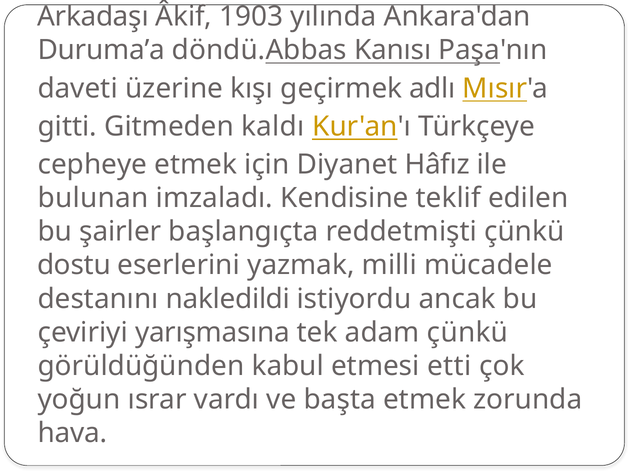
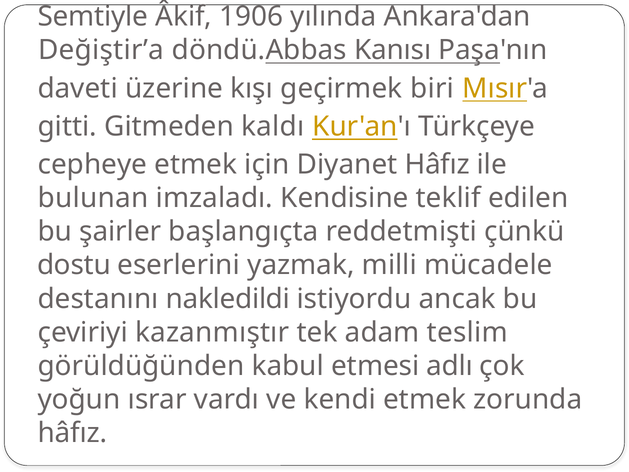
Arkadaşı: Arkadaşı -> Semtiyle
1903: 1903 -> 1906
Duruma’a: Duruma’a -> Değiştir’a
adlı: adlı -> biri
yarışmasına: yarışmasına -> kazanmıştır
adam çünkü: çünkü -> teslim
etti: etti -> adlı
başta: başta -> kendi
hava at (73, 433): hava -> hâfız
